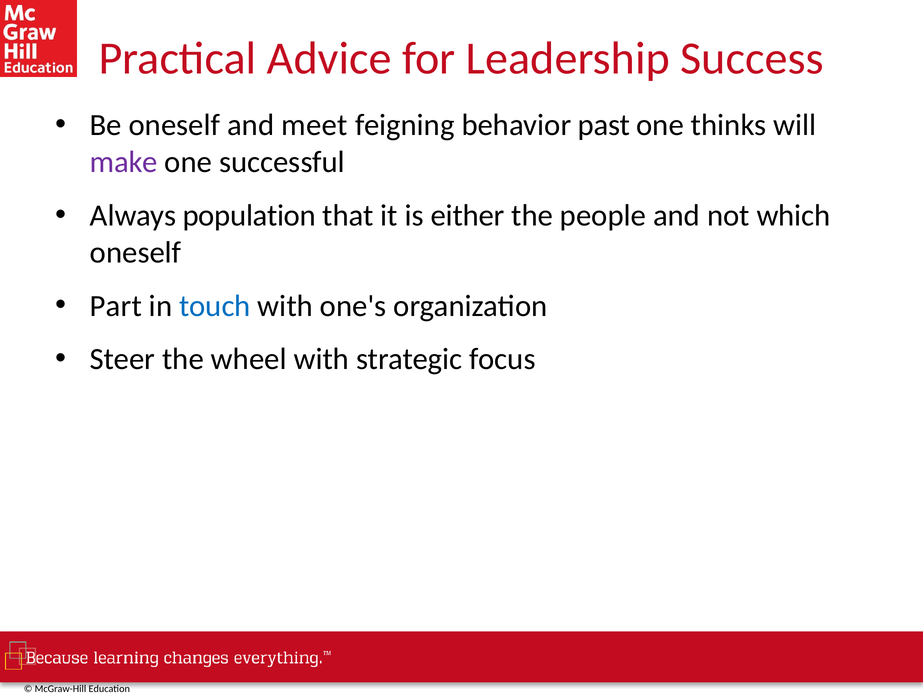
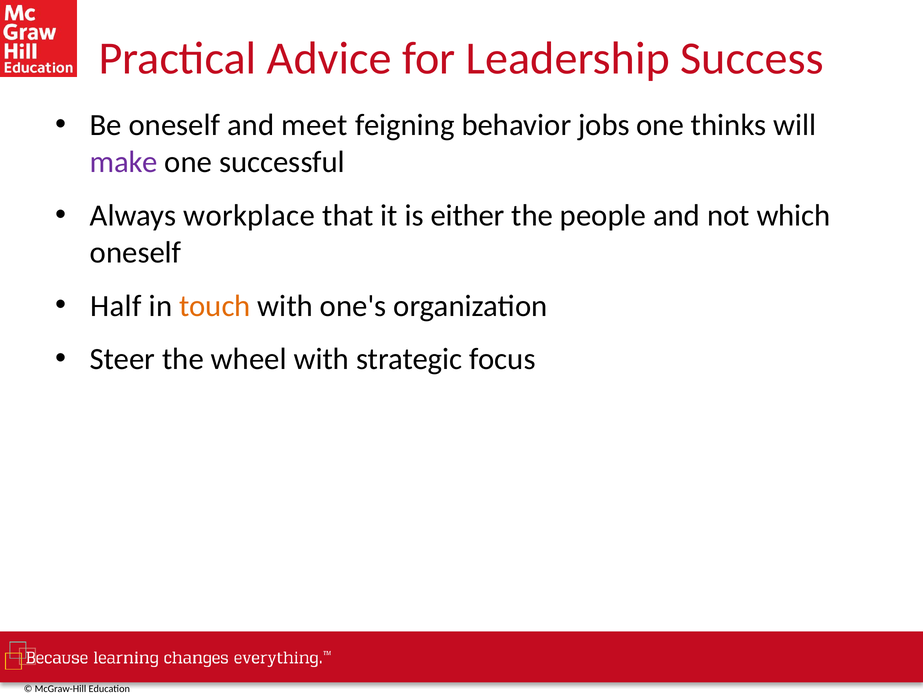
past: past -> jobs
population: population -> workplace
Part: Part -> Half
touch colour: blue -> orange
